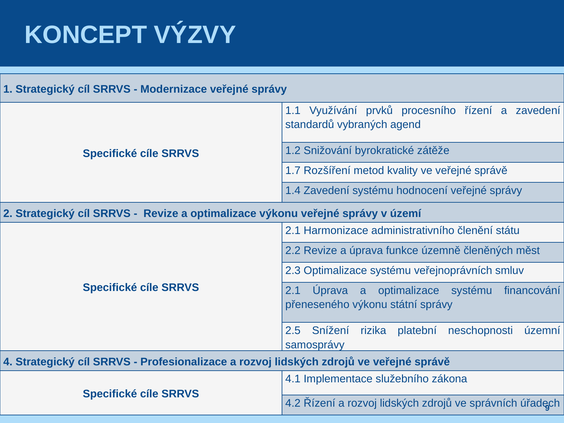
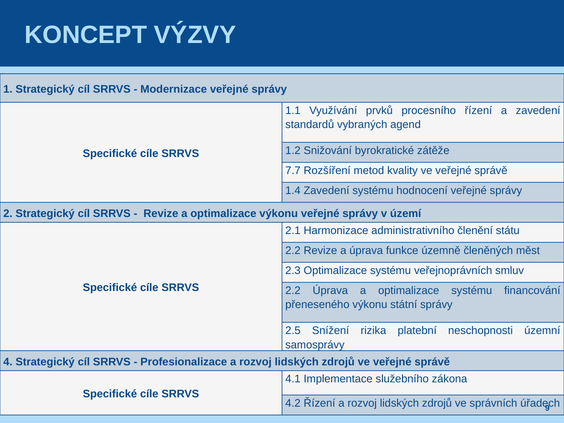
1.7: 1.7 -> 7.7
2.1 at (293, 290): 2.1 -> 2.2
